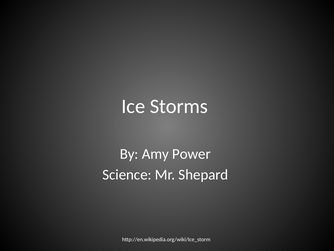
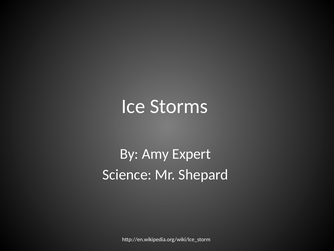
Power: Power -> Expert
